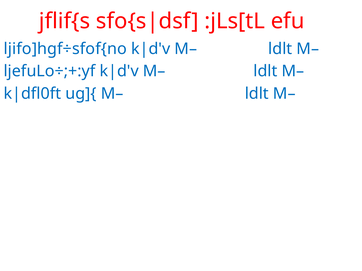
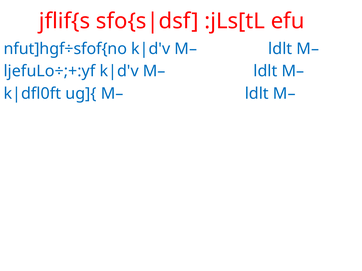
ljifo]hgf÷sfof{no: ljifo]hgf÷sfof{no -> nfut]hgf÷sfof{no
